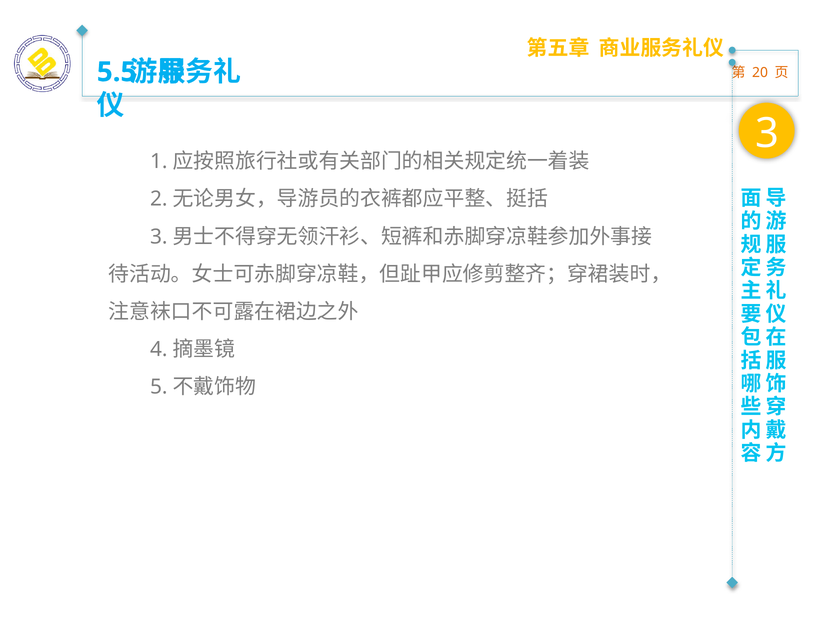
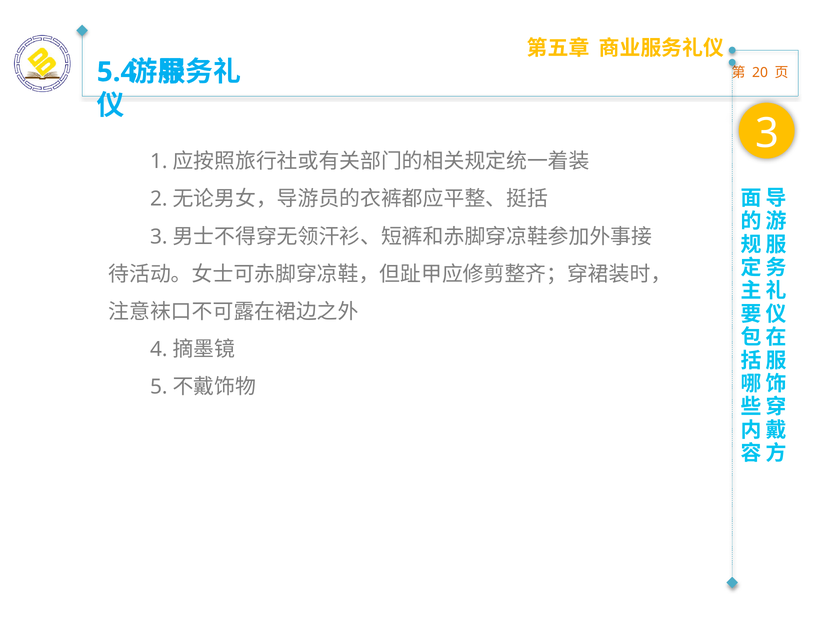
5.5: 5.5 -> 5.4
